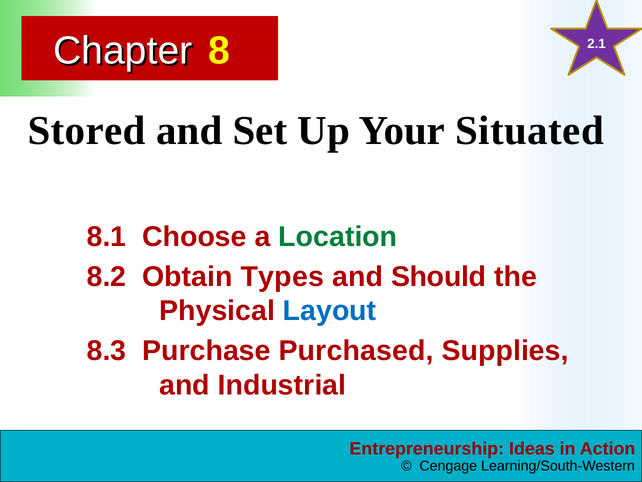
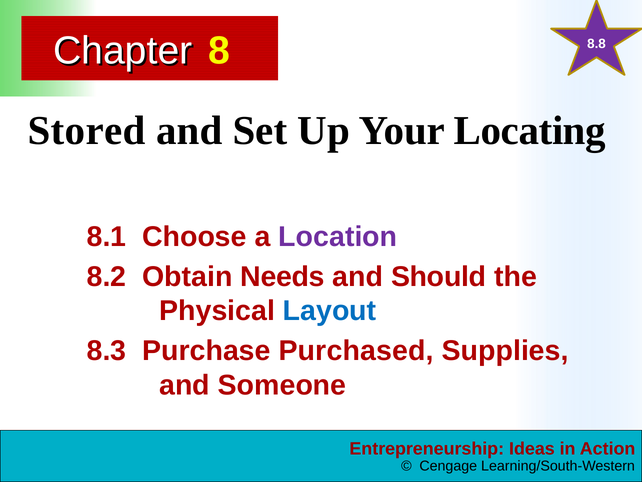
2.1: 2.1 -> 8.8
Situated: Situated -> Locating
Location colour: green -> purple
Types: Types -> Needs
Industrial: Industrial -> Someone
